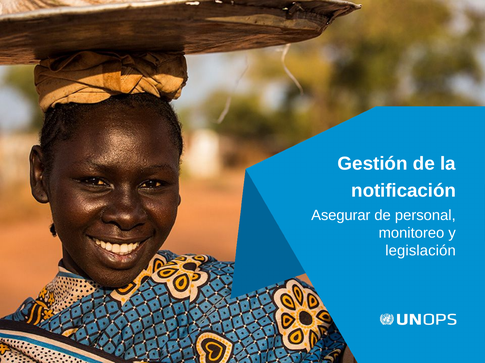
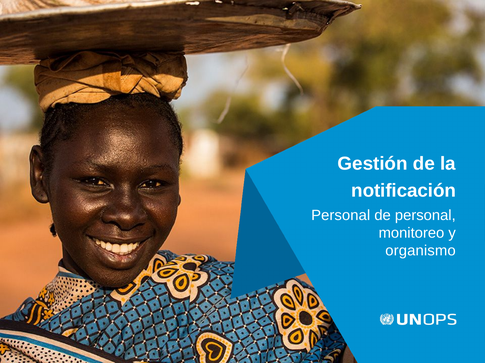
Asegurar at (341, 216): Asegurar -> Personal
legislación: legislación -> organismo
